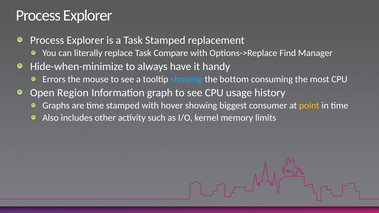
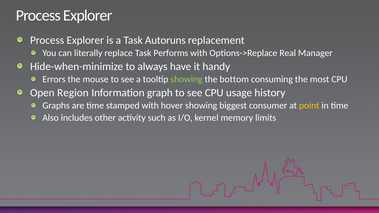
Task Stamped: Stamped -> Autoruns
Compare: Compare -> Performs
Find: Find -> Real
showing at (186, 79) colour: light blue -> light green
